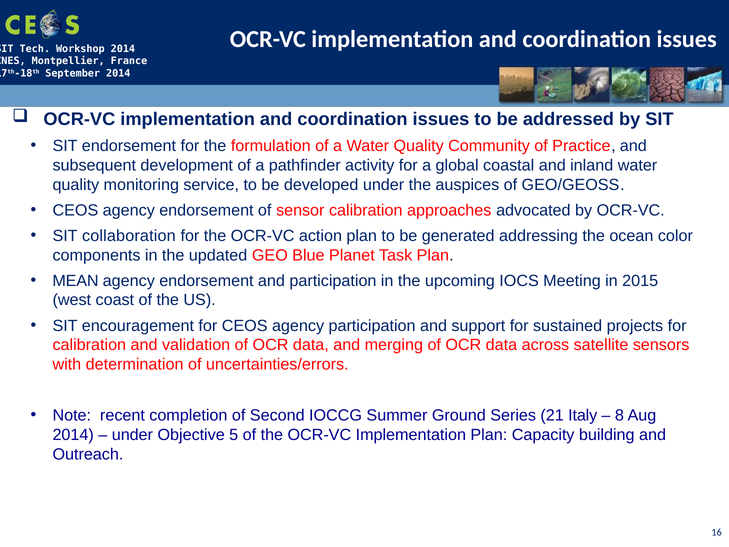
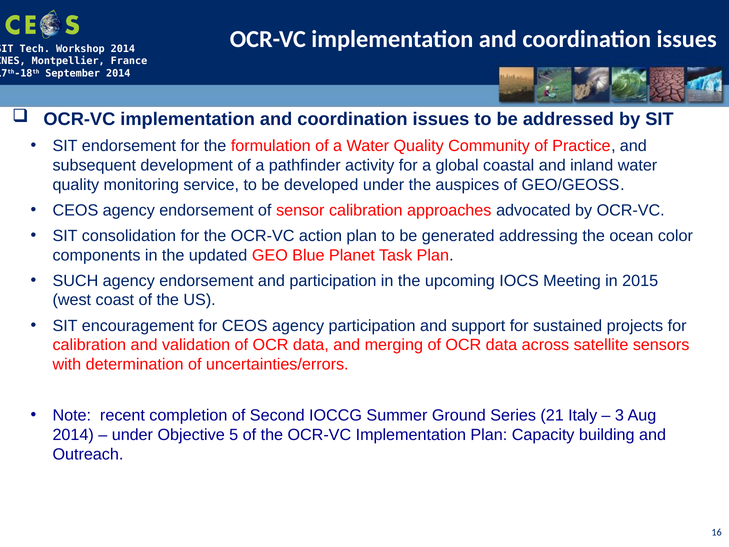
collaboration: collaboration -> consolidation
MEAN: MEAN -> SUCH
8: 8 -> 3
